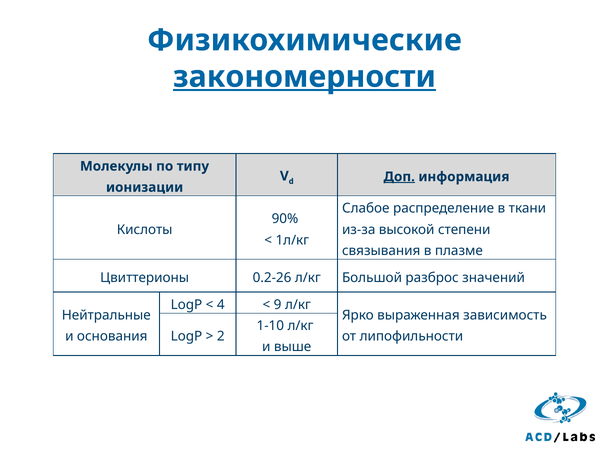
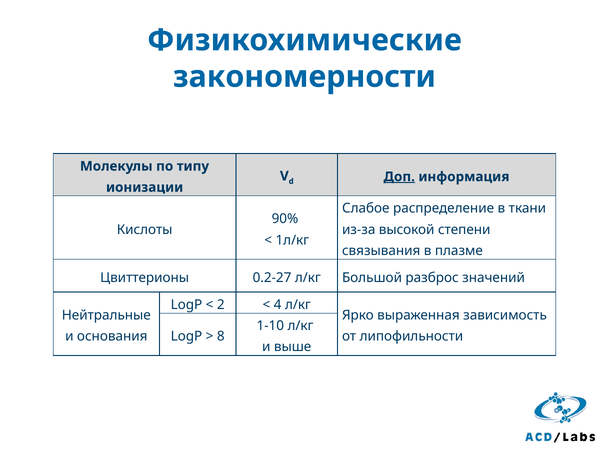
закономерности underline: present -> none
0.2-26: 0.2-26 -> 0.2-27
4: 4 -> 2
9: 9 -> 4
2: 2 -> 8
